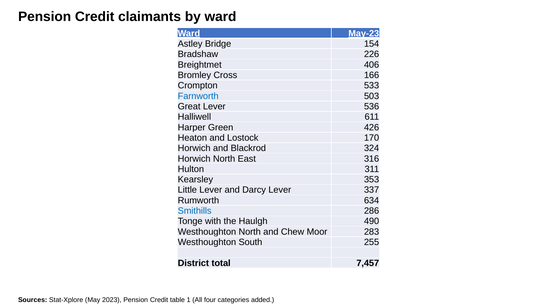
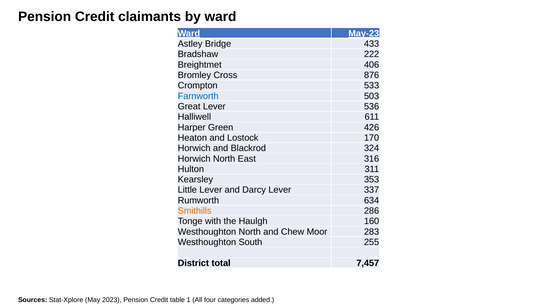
154: 154 -> 433
226: 226 -> 222
166: 166 -> 876
Smithills colour: blue -> orange
490: 490 -> 160
